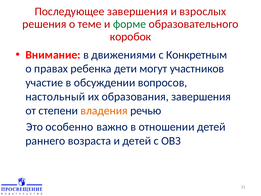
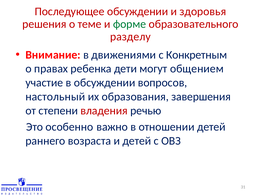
Последующее завершения: завершения -> обсуждении
взрослых: взрослых -> здоровья
коробок: коробок -> разделу
участников: участников -> общением
владения colour: orange -> red
